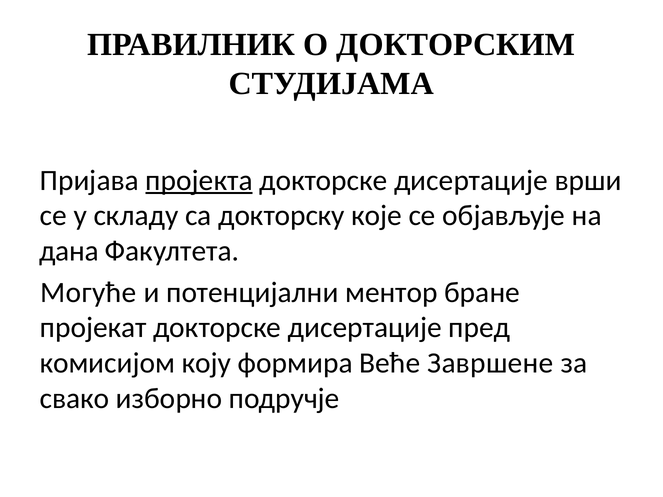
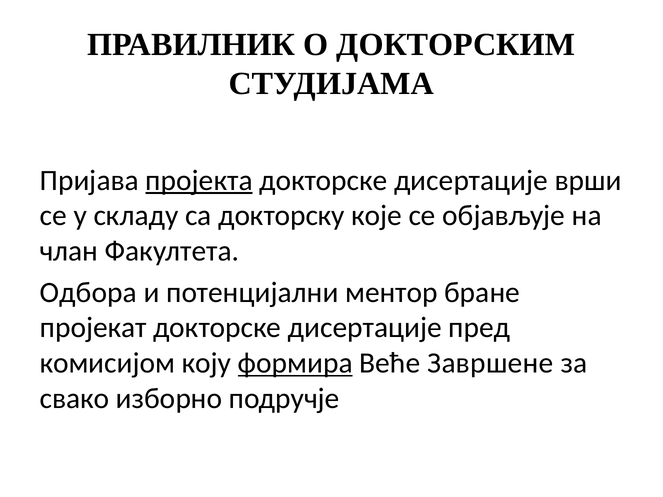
дана: дана -> члан
Могуће: Могуће -> Одбора
формира underline: none -> present
